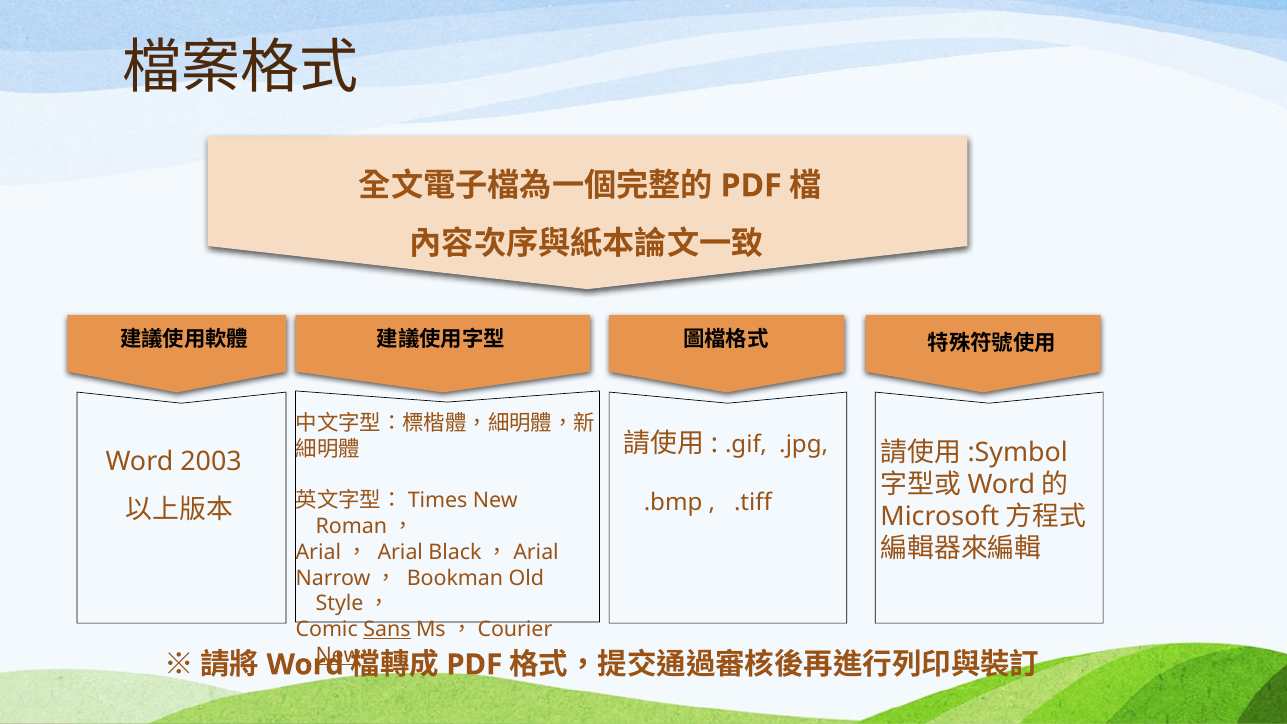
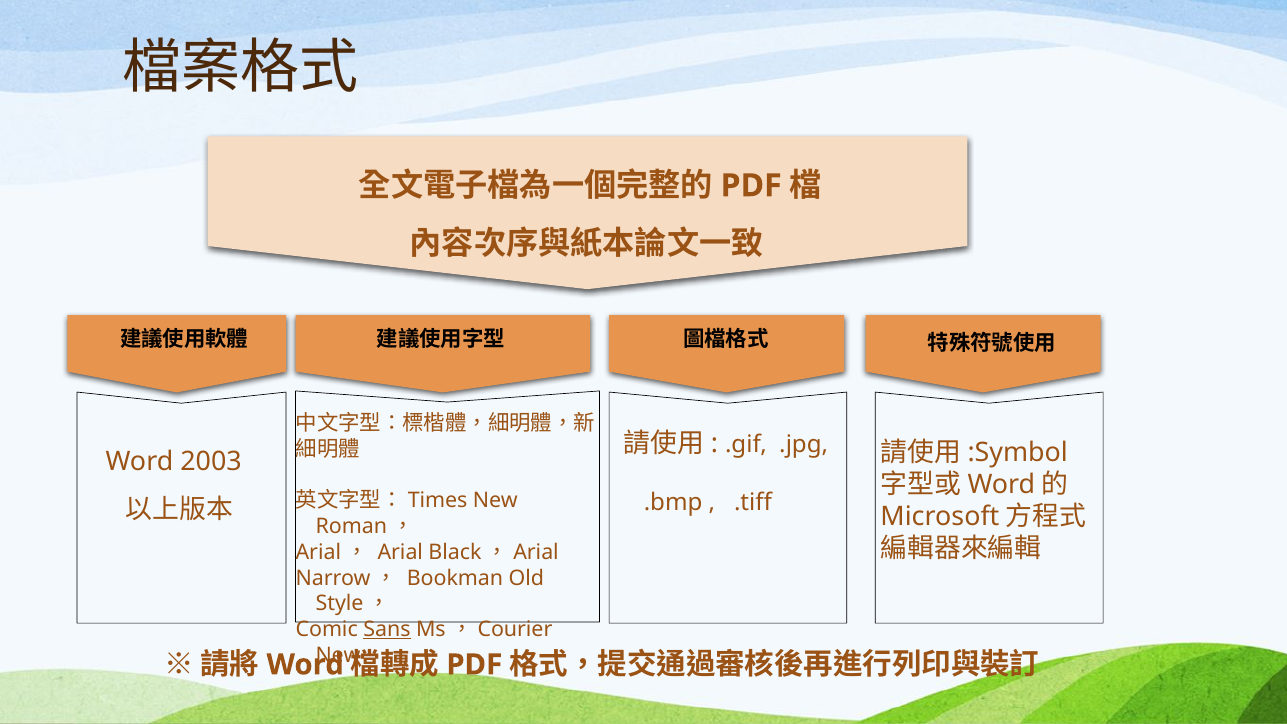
New at (338, 655) underline: present -> none
